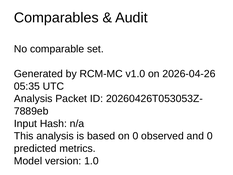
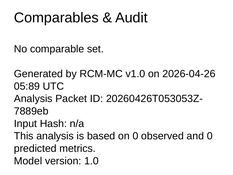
05:35: 05:35 -> 05:89
